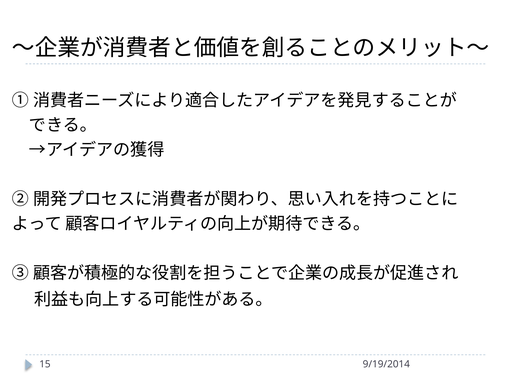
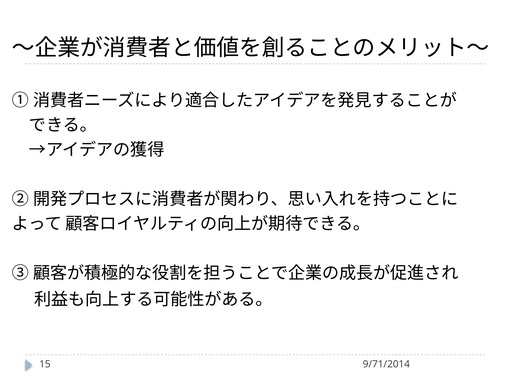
9/19/2014: 9/19/2014 -> 9/71/2014
